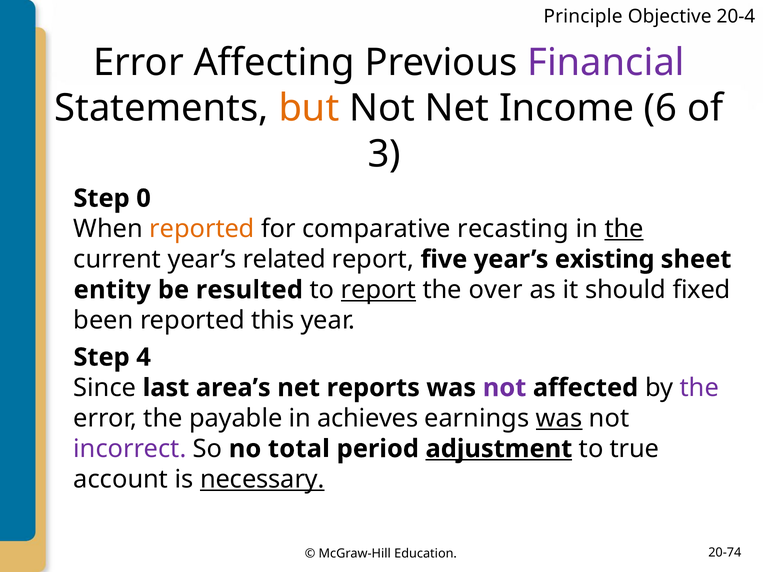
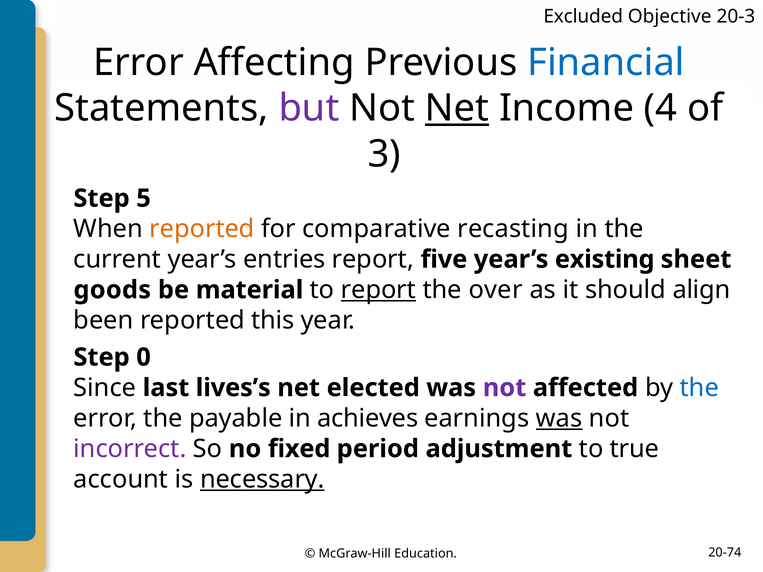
Principle: Principle -> Excluded
20-4: 20-4 -> 20-3
Financial colour: purple -> blue
but colour: orange -> purple
Net at (457, 108) underline: none -> present
6: 6 -> 4
0: 0 -> 5
the at (624, 229) underline: present -> none
related: related -> entries
entity: entity -> goods
resulted: resulted -> material
fixed: fixed -> align
4: 4 -> 0
area’s: area’s -> lives’s
reports: reports -> elected
the at (699, 388) colour: purple -> blue
total: total -> fixed
adjustment underline: present -> none
